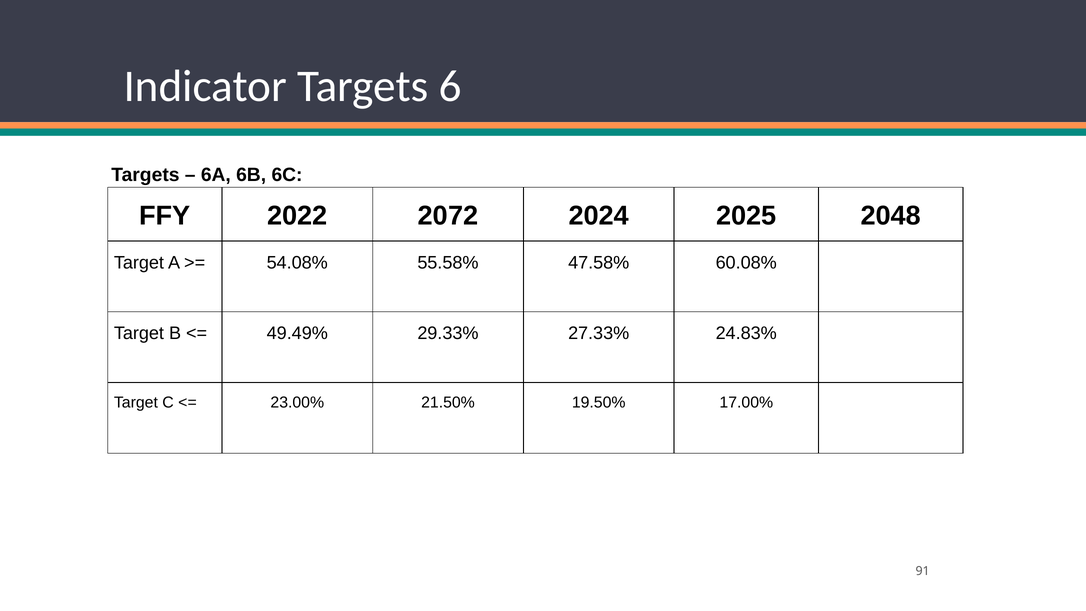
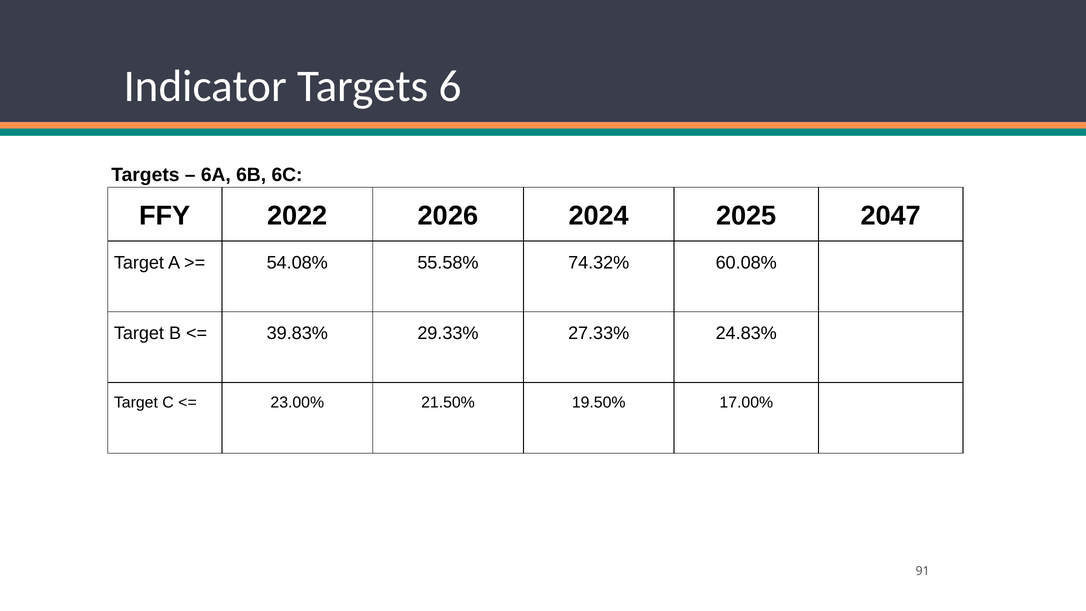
2072: 2072 -> 2026
2048: 2048 -> 2047
47.58%: 47.58% -> 74.32%
49.49%: 49.49% -> 39.83%
